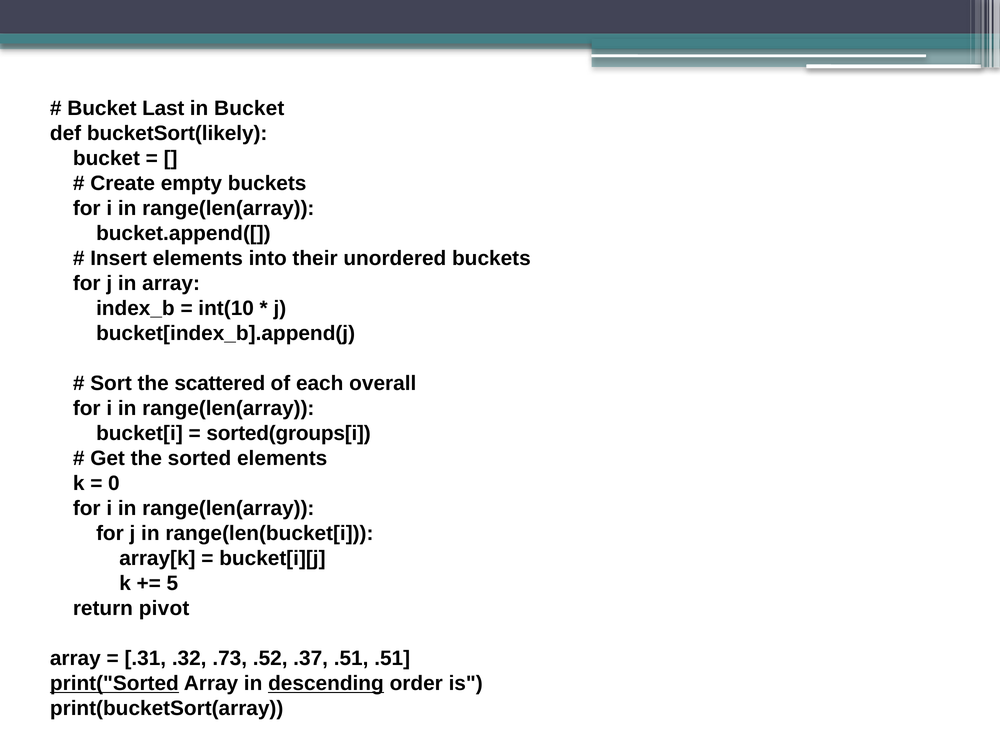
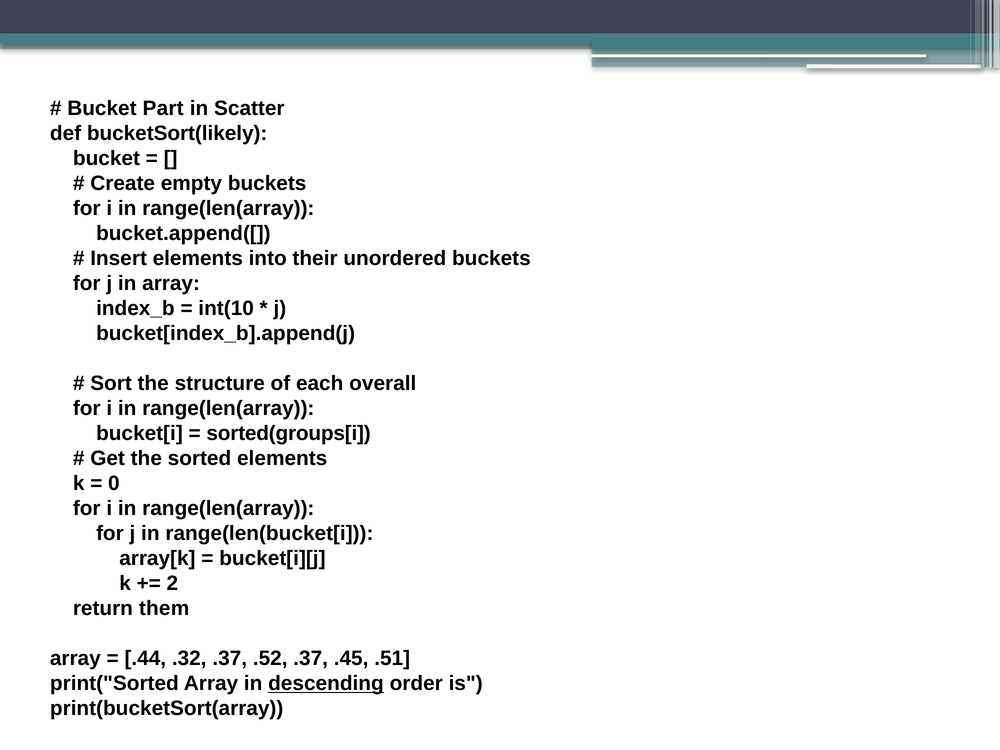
Last: Last -> Part
in Bucket: Bucket -> Scatter
scattered: scattered -> structure
5: 5 -> 2
pivot: pivot -> them
.31: .31 -> .44
.32 .73: .73 -> .37
.37 .51: .51 -> .45
print("Sorted underline: present -> none
